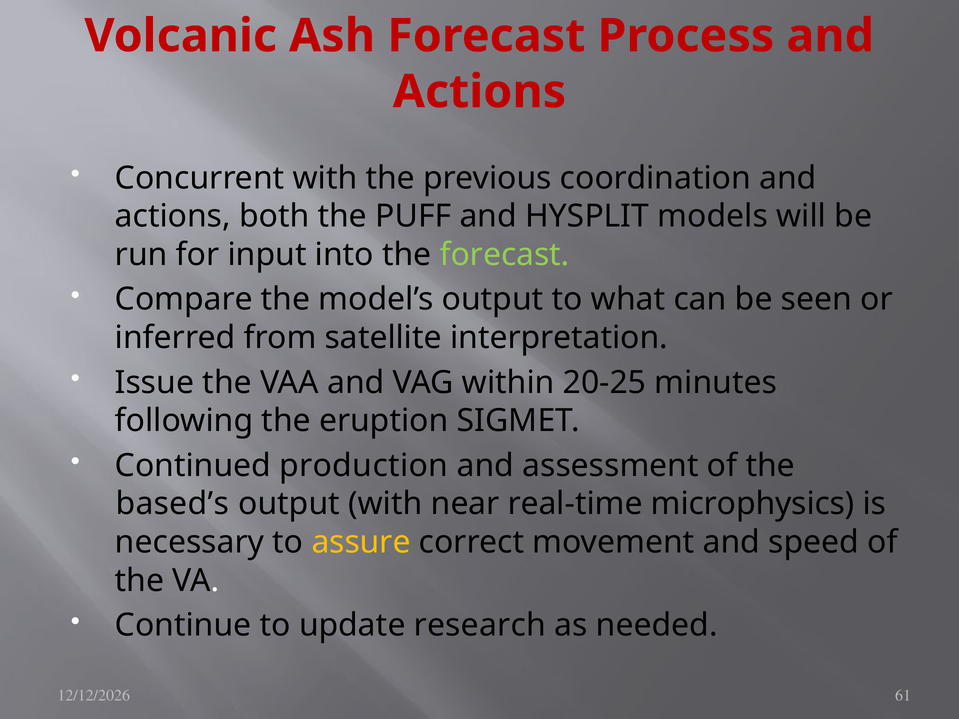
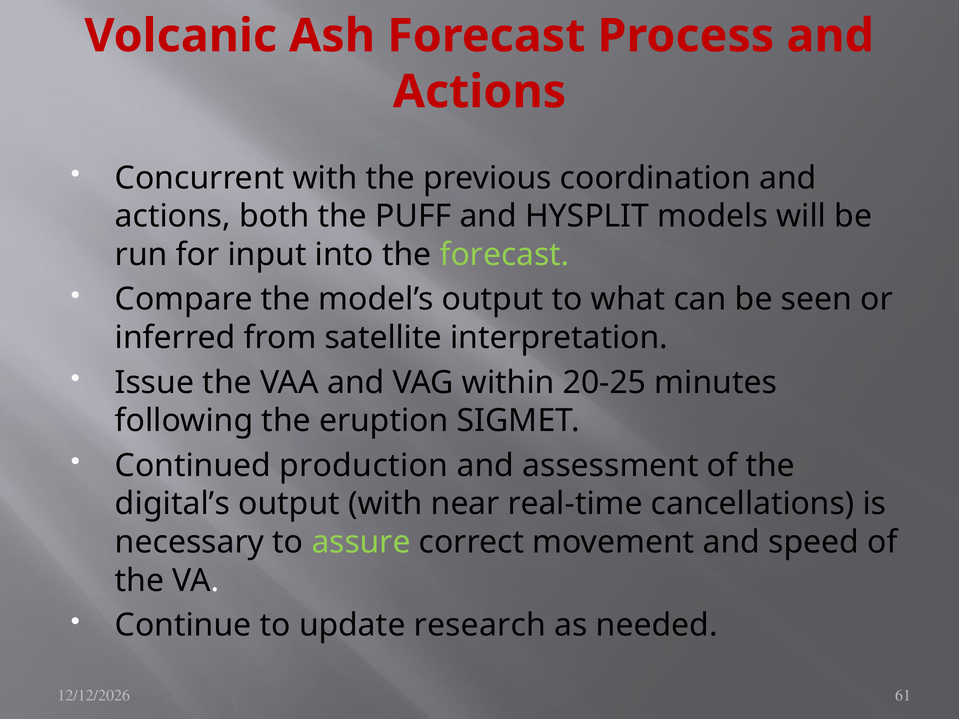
based’s: based’s -> digital’s
microphysics: microphysics -> cancellations
assure colour: yellow -> light green
